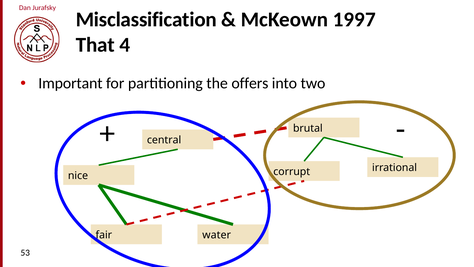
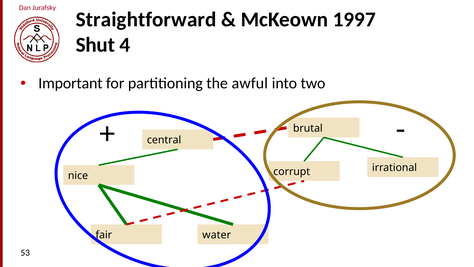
Misclassification: Misclassification -> Straightforward
That: That -> Shut
offers: offers -> awful
